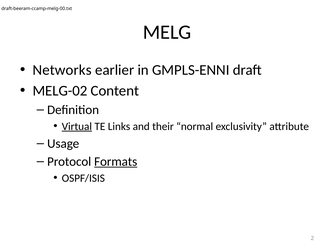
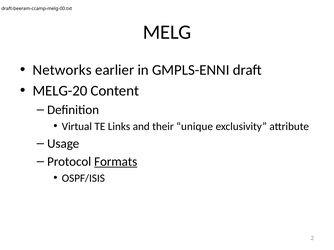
MELG-02: MELG-02 -> MELG-20
Virtual underline: present -> none
normal: normal -> unique
